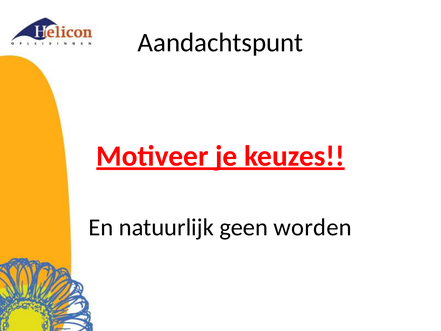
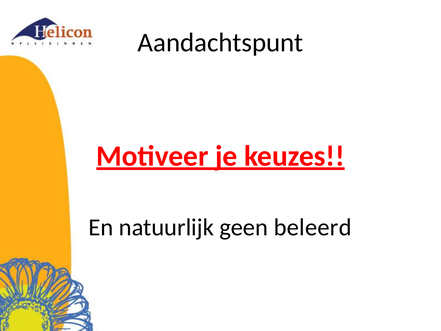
worden: worden -> beleerd
